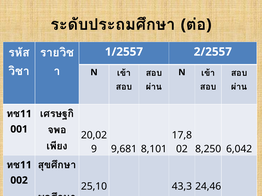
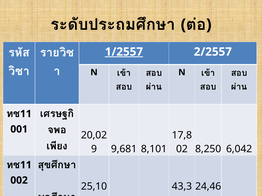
1/2557 underline: none -> present
